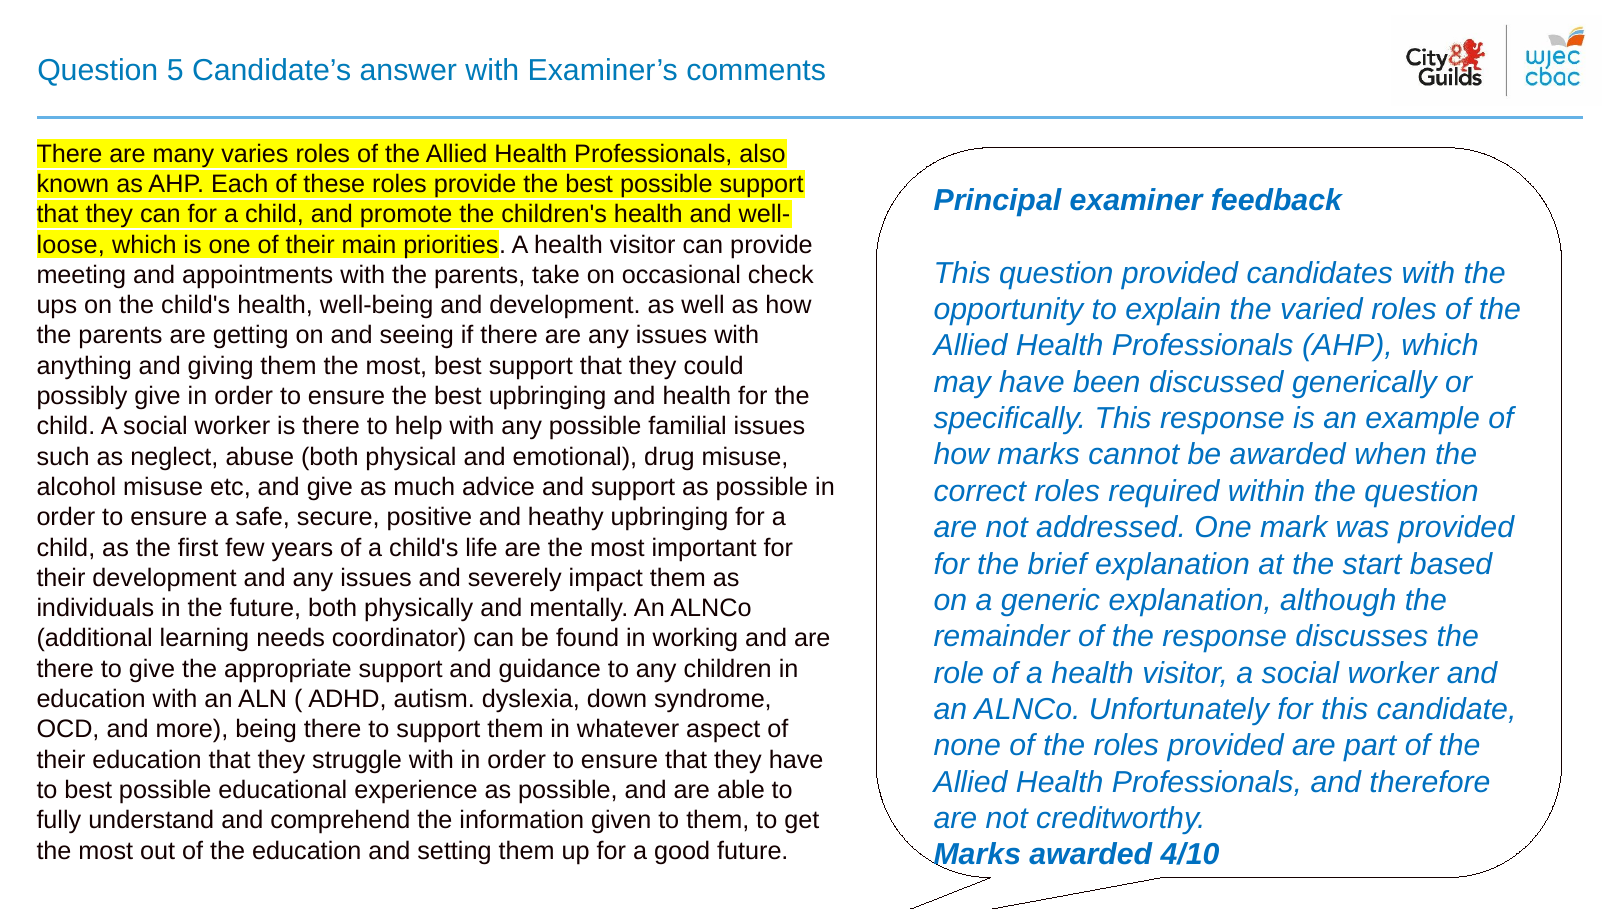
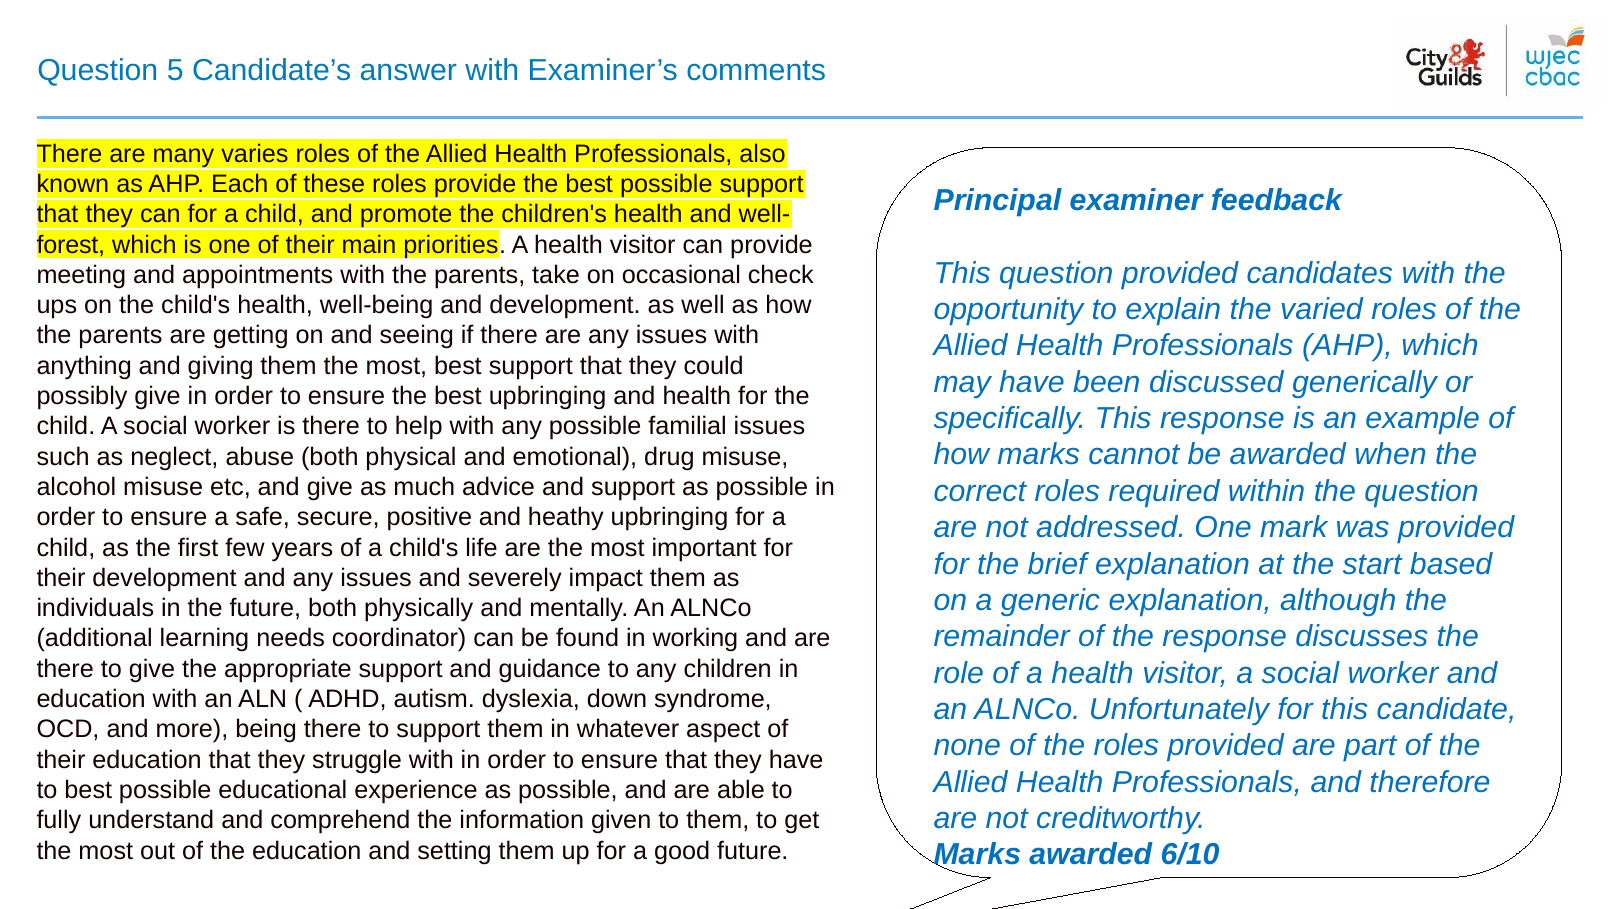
loose: loose -> forest
4/10: 4/10 -> 6/10
